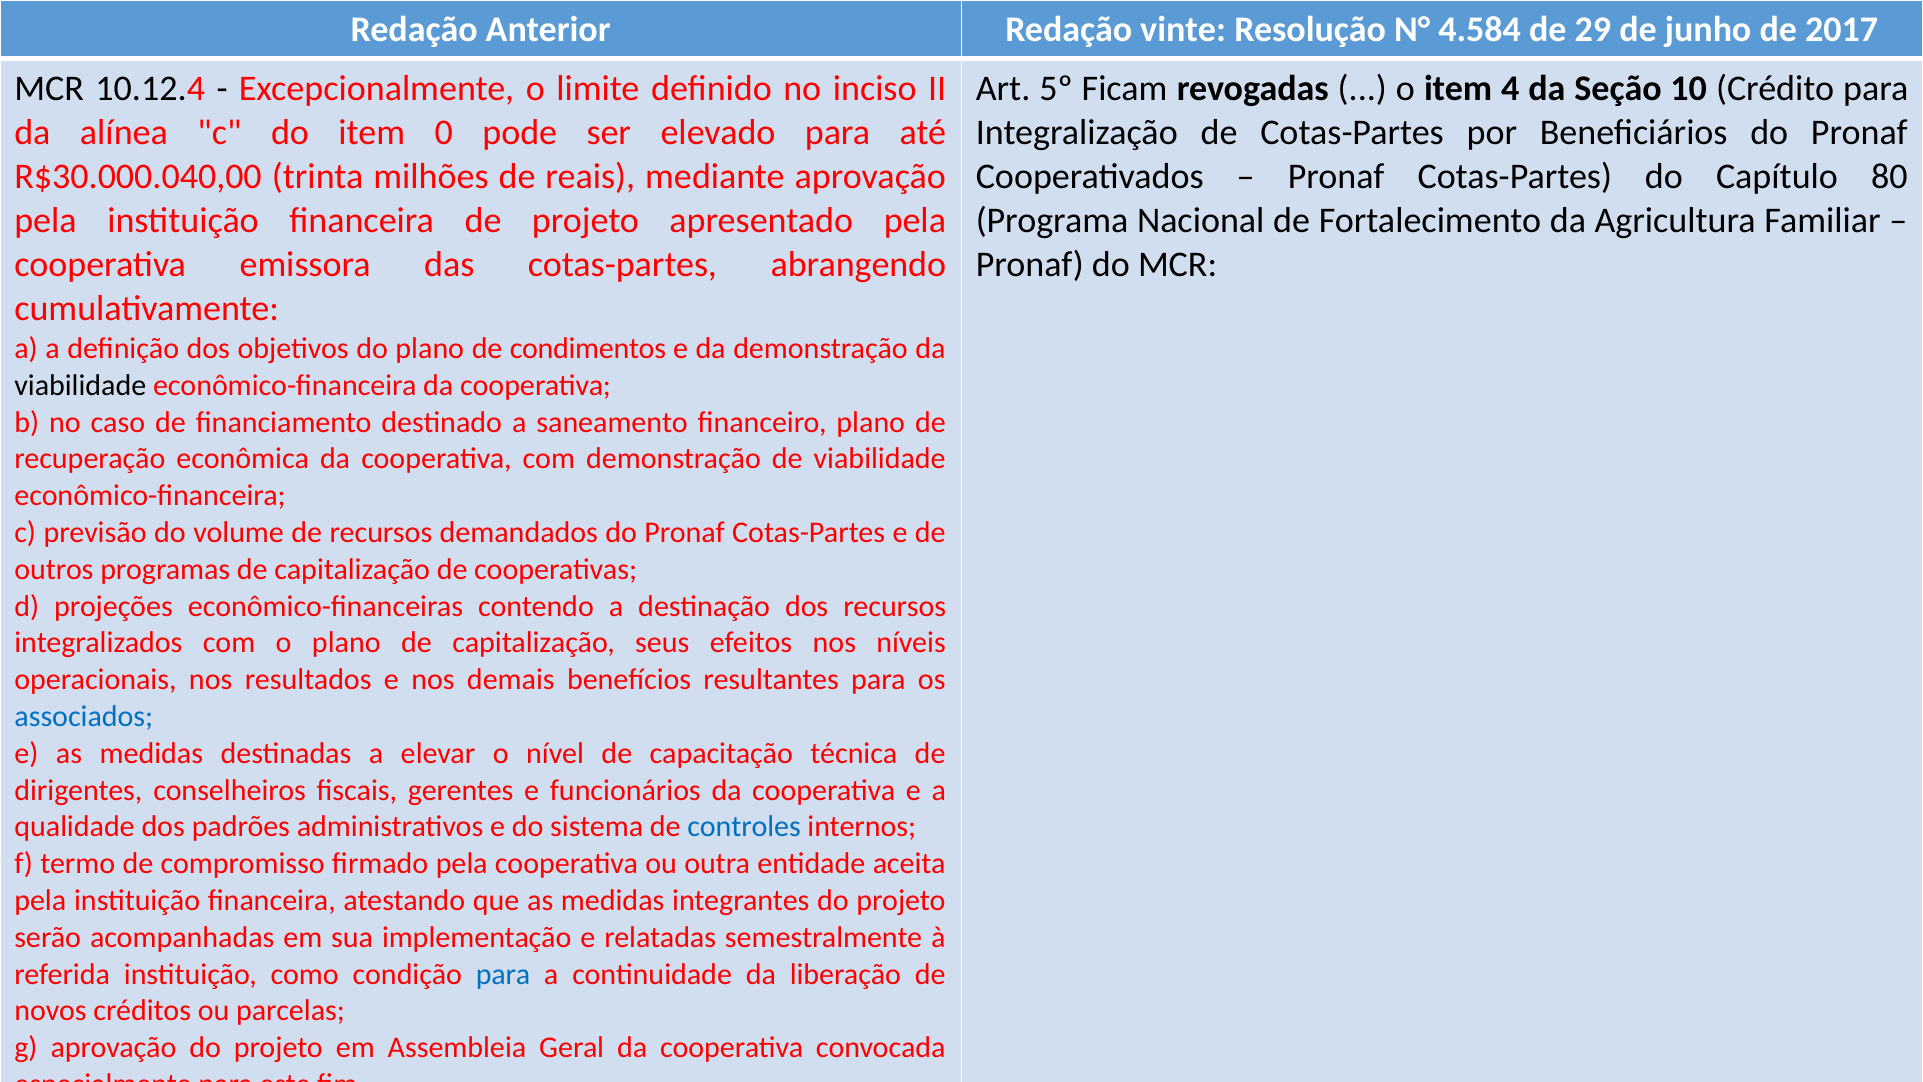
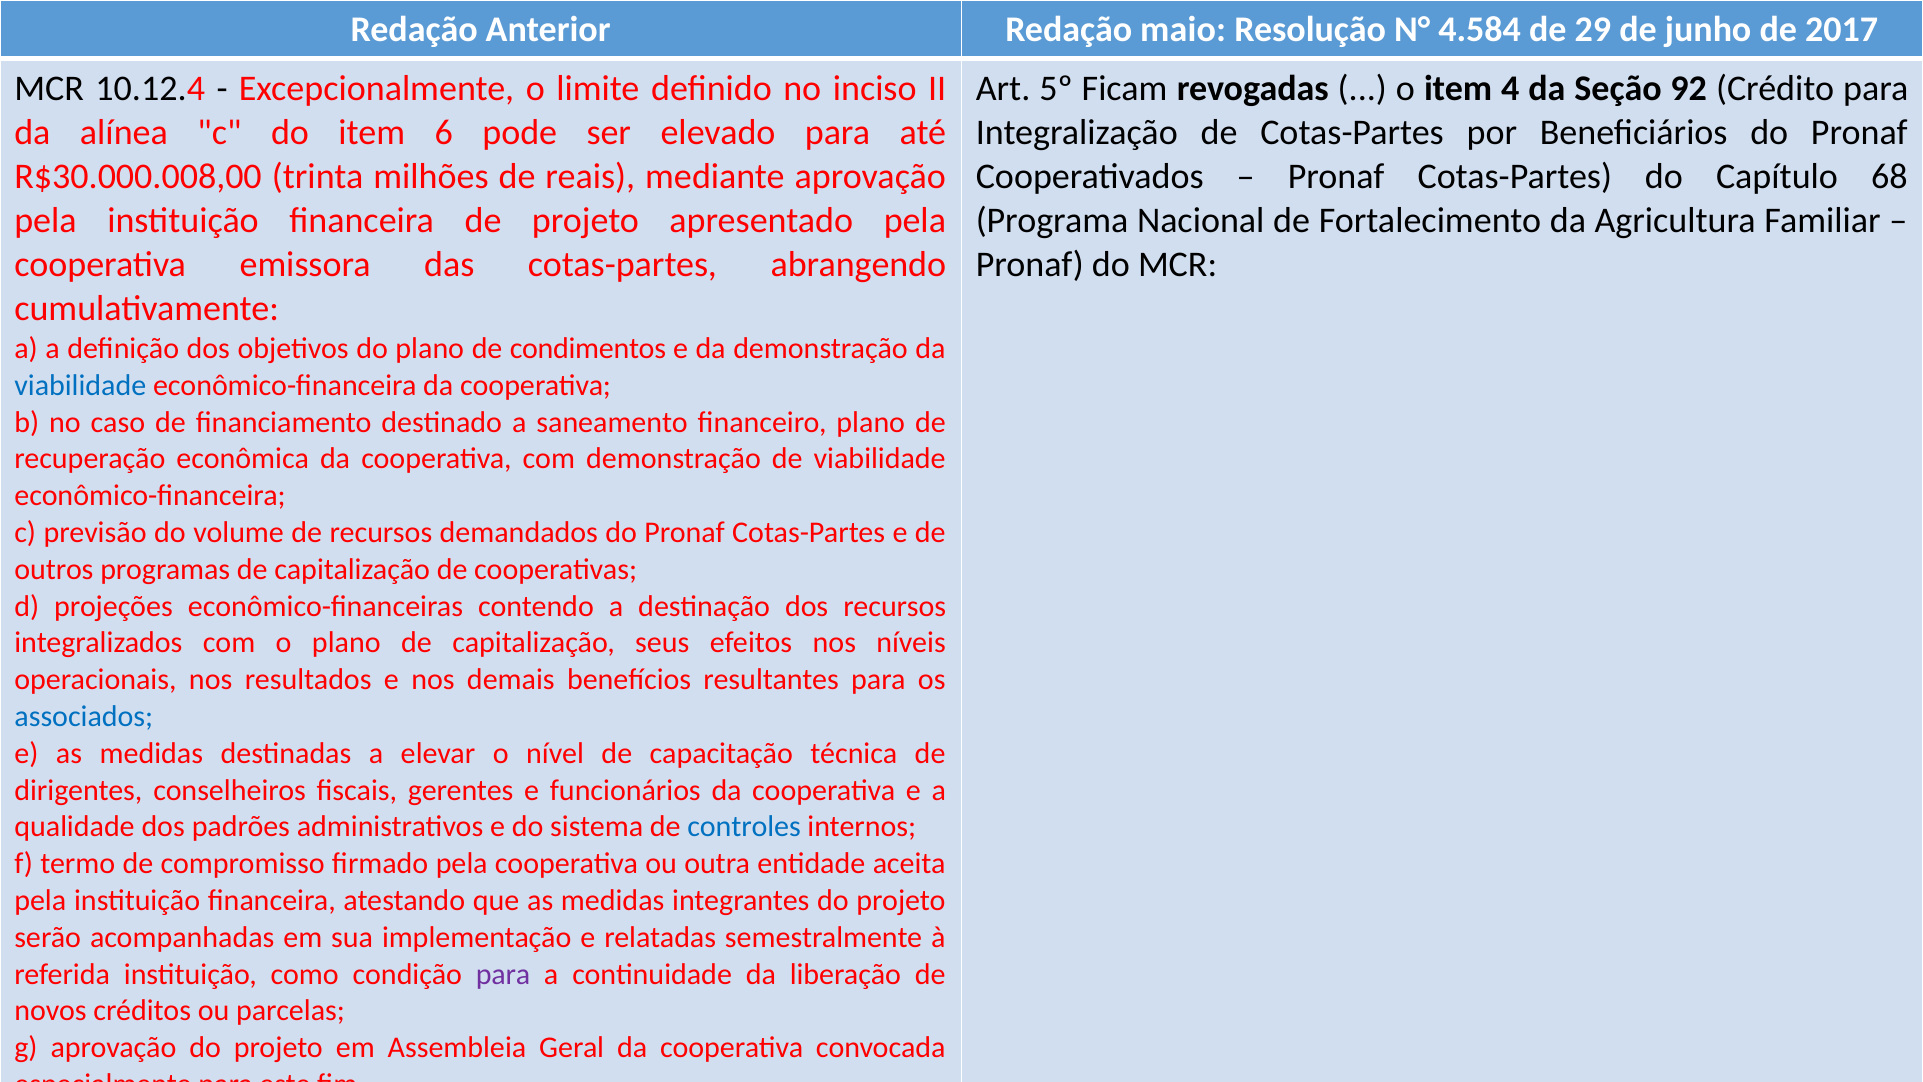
vinte: vinte -> maio
10: 10 -> 92
0: 0 -> 6
R$30.000.040,00: R$30.000.040,00 -> R$30.000.008,00
80: 80 -> 68
viabilidade at (80, 385) colour: black -> blue
para at (503, 974) colour: blue -> purple
